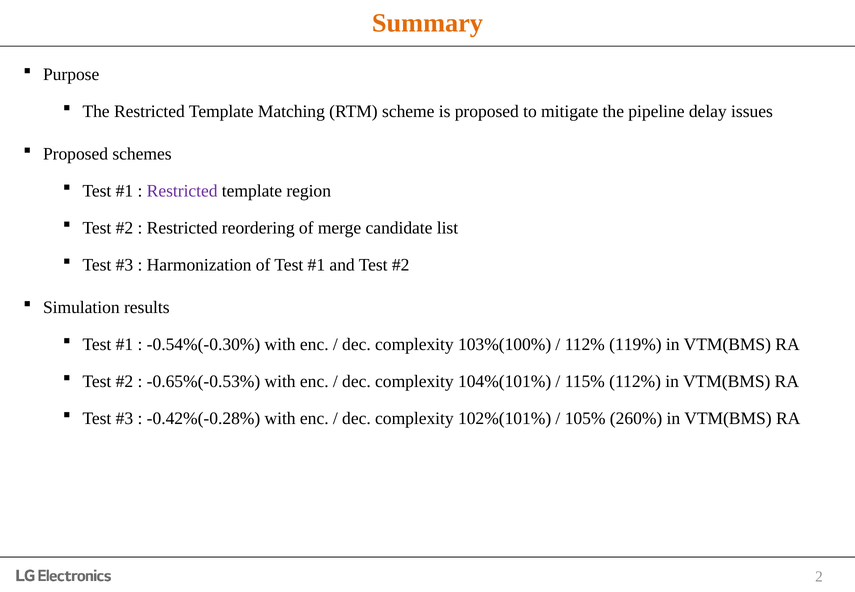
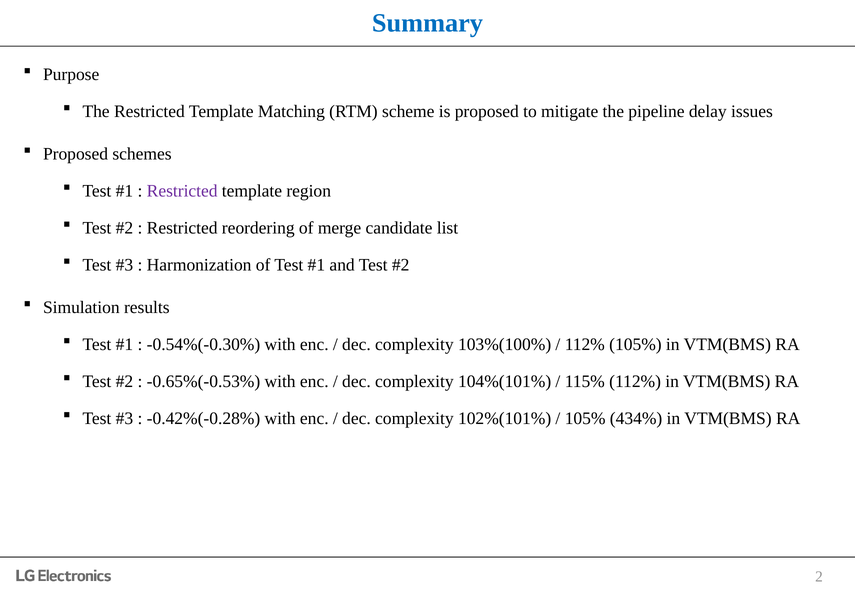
Summary colour: orange -> blue
112% 119%: 119% -> 105%
260%: 260% -> 434%
